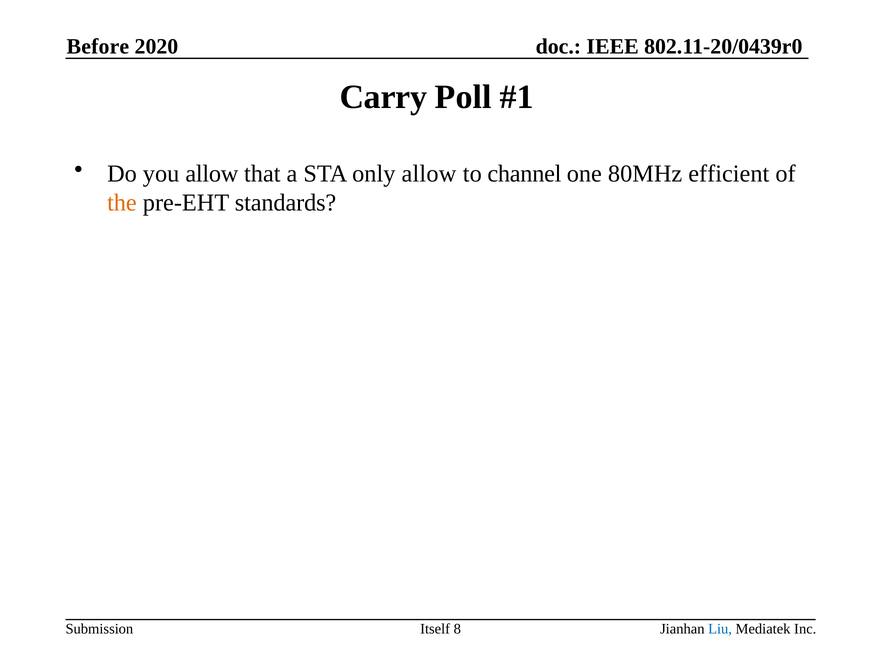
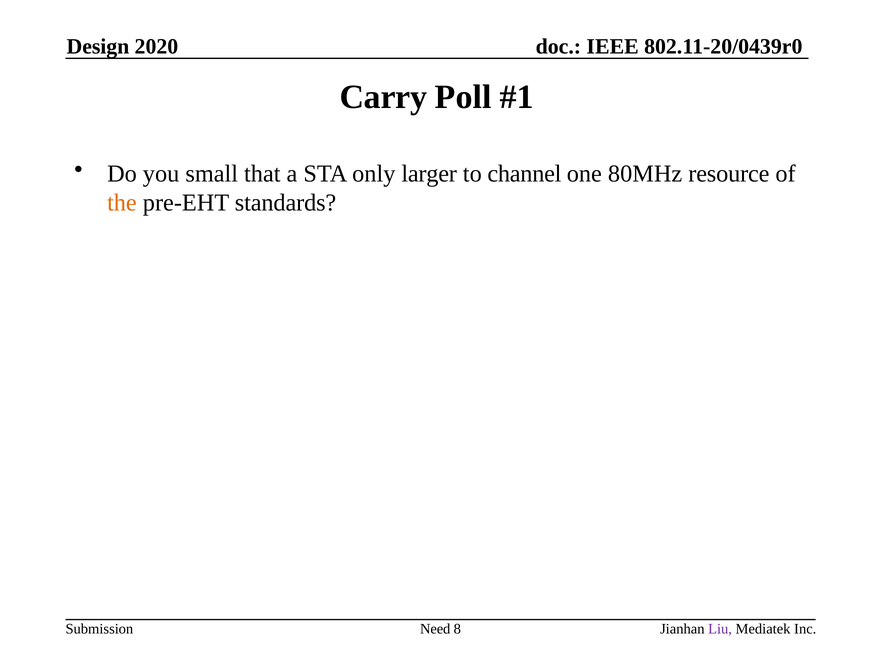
Before: Before -> Design
you allow: allow -> small
only allow: allow -> larger
efficient: efficient -> resource
Itself: Itself -> Need
Liu colour: blue -> purple
